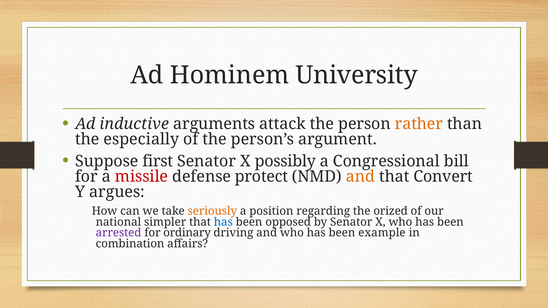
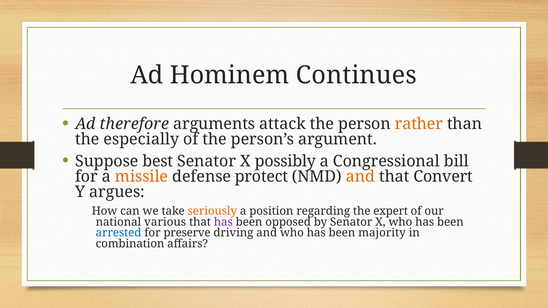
University: University -> Continues
inductive: inductive -> therefore
first: first -> best
missile colour: red -> orange
orized: orized -> expert
simpler: simpler -> various
has at (223, 222) colour: blue -> purple
arrested colour: purple -> blue
ordinary: ordinary -> preserve
example: example -> majority
